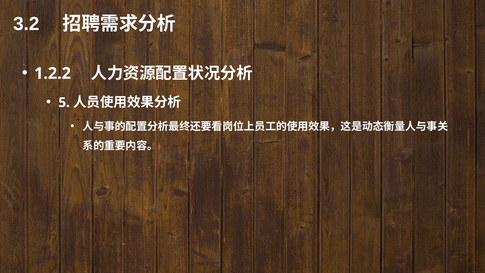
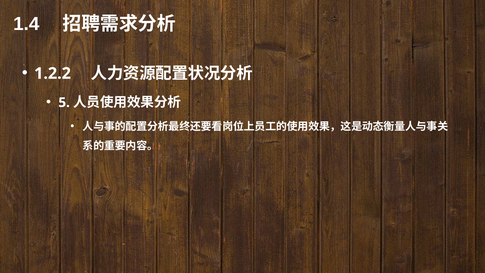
3.2: 3.2 -> 1.4
